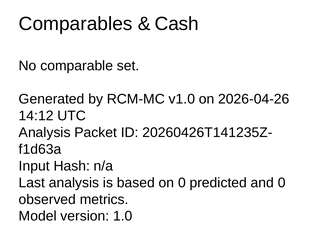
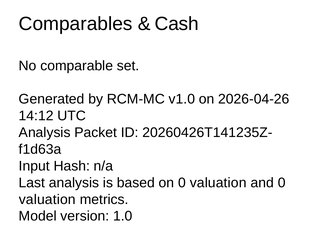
on 0 predicted: predicted -> valuation
observed at (47, 199): observed -> valuation
